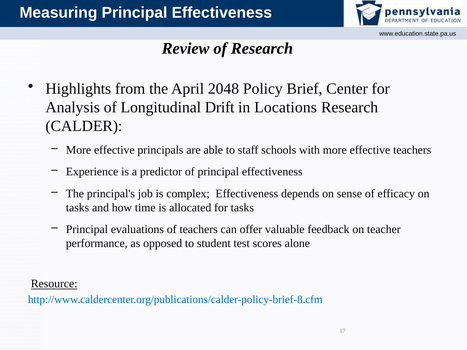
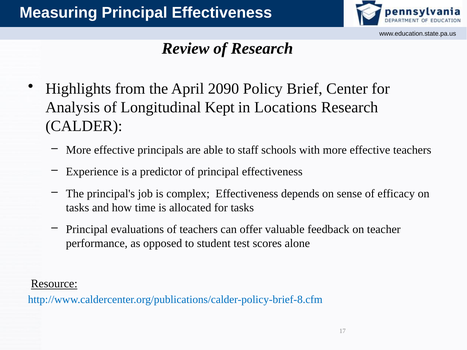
2048: 2048 -> 2090
Drift: Drift -> Kept
